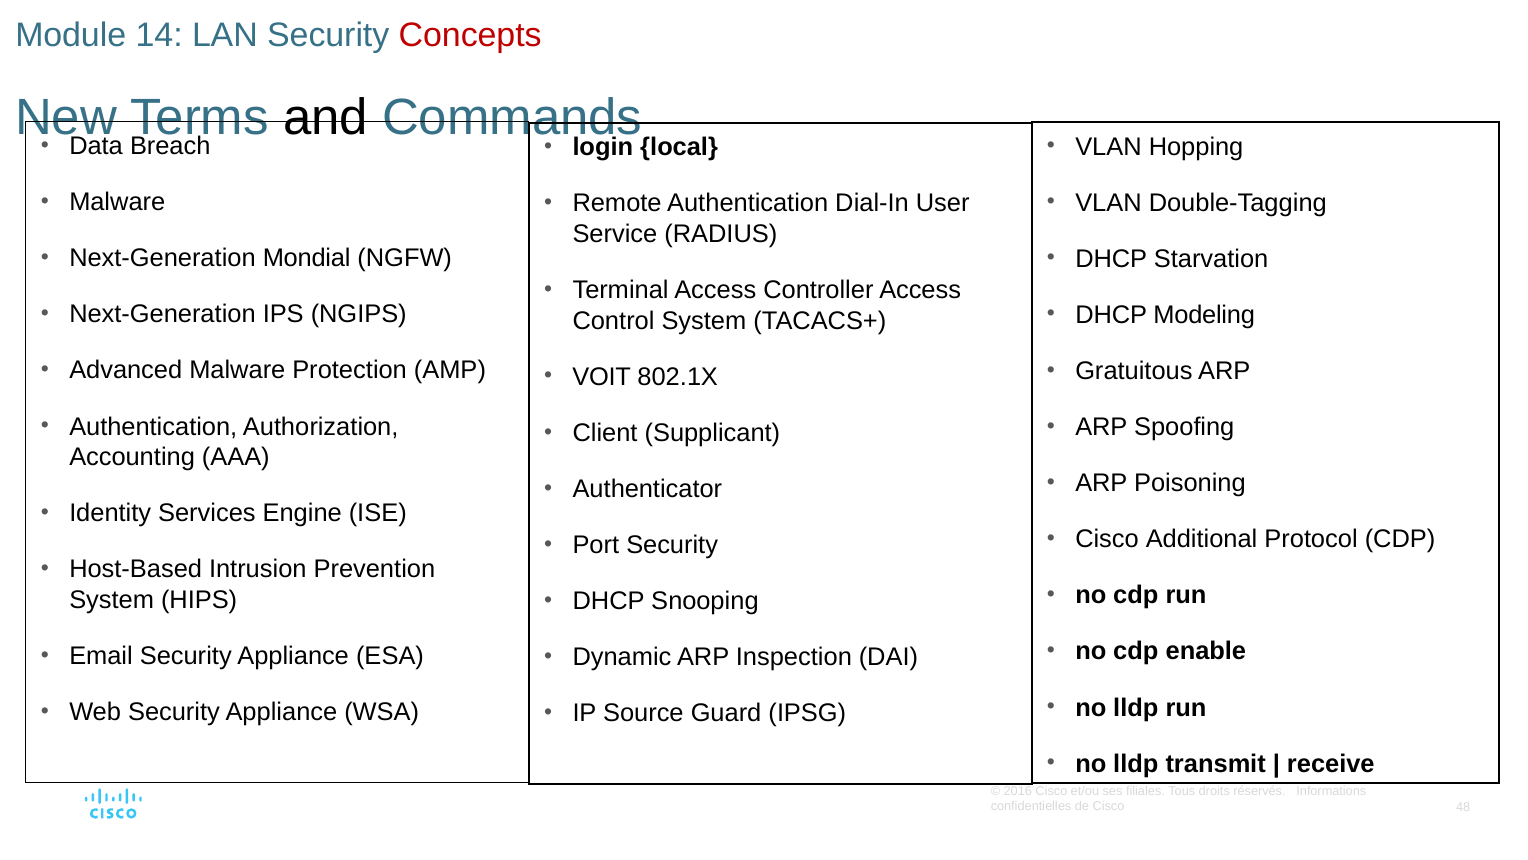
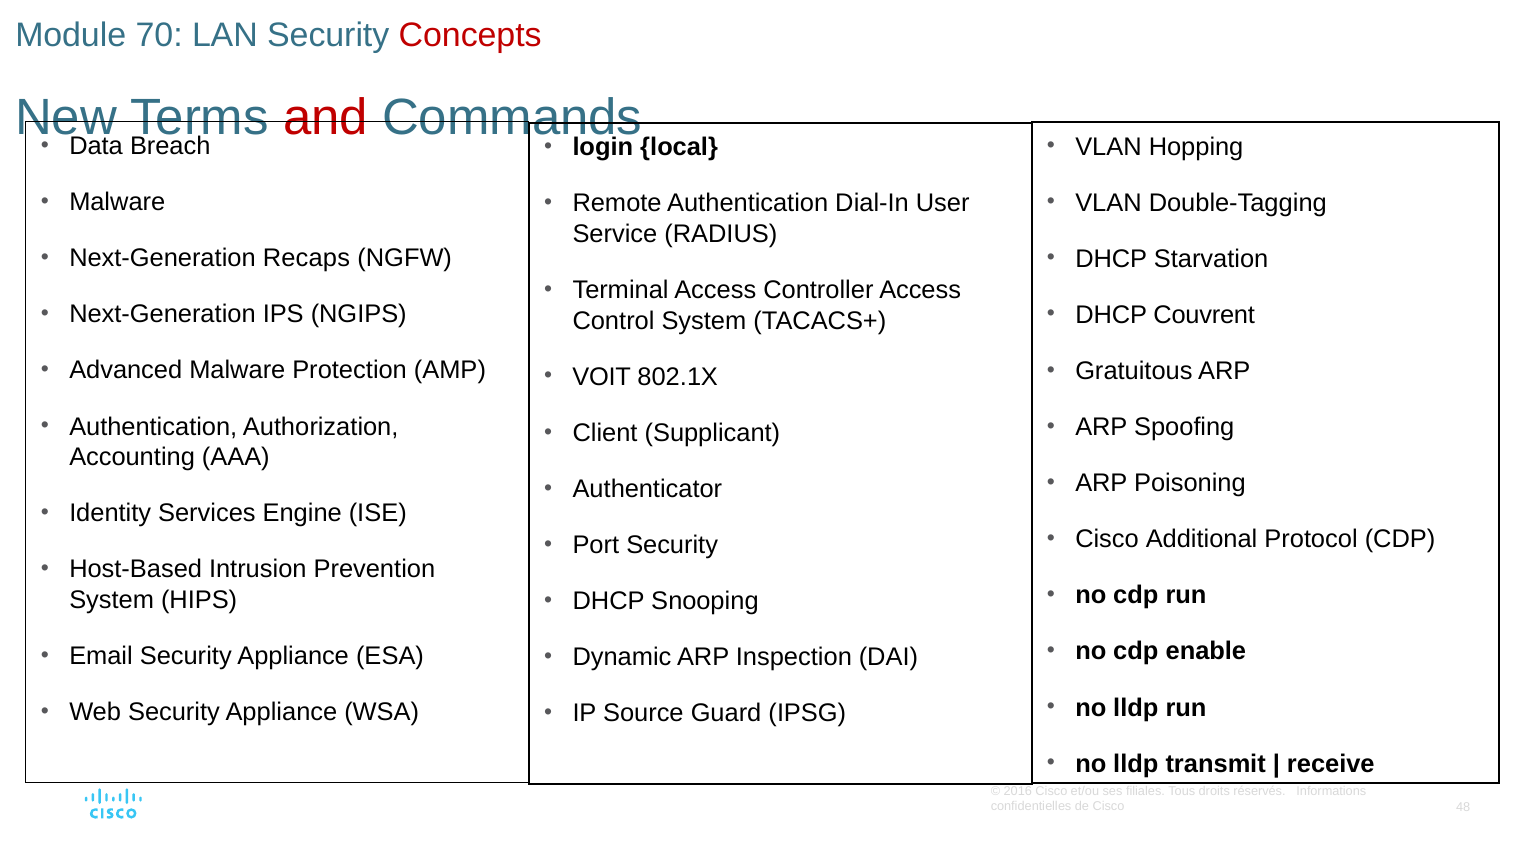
14: 14 -> 70
and colour: black -> red
Mondial: Mondial -> Recaps
Modeling: Modeling -> Couvrent
